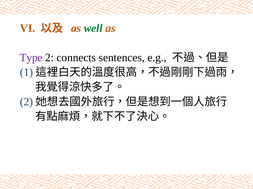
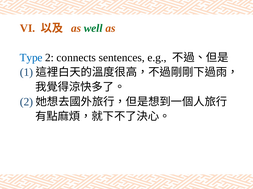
Type colour: purple -> blue
